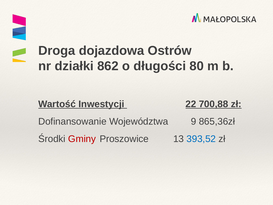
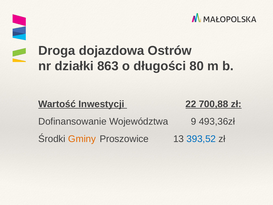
862: 862 -> 863
865,36zł: 865,36zł -> 493,36zł
Gminy colour: red -> orange
